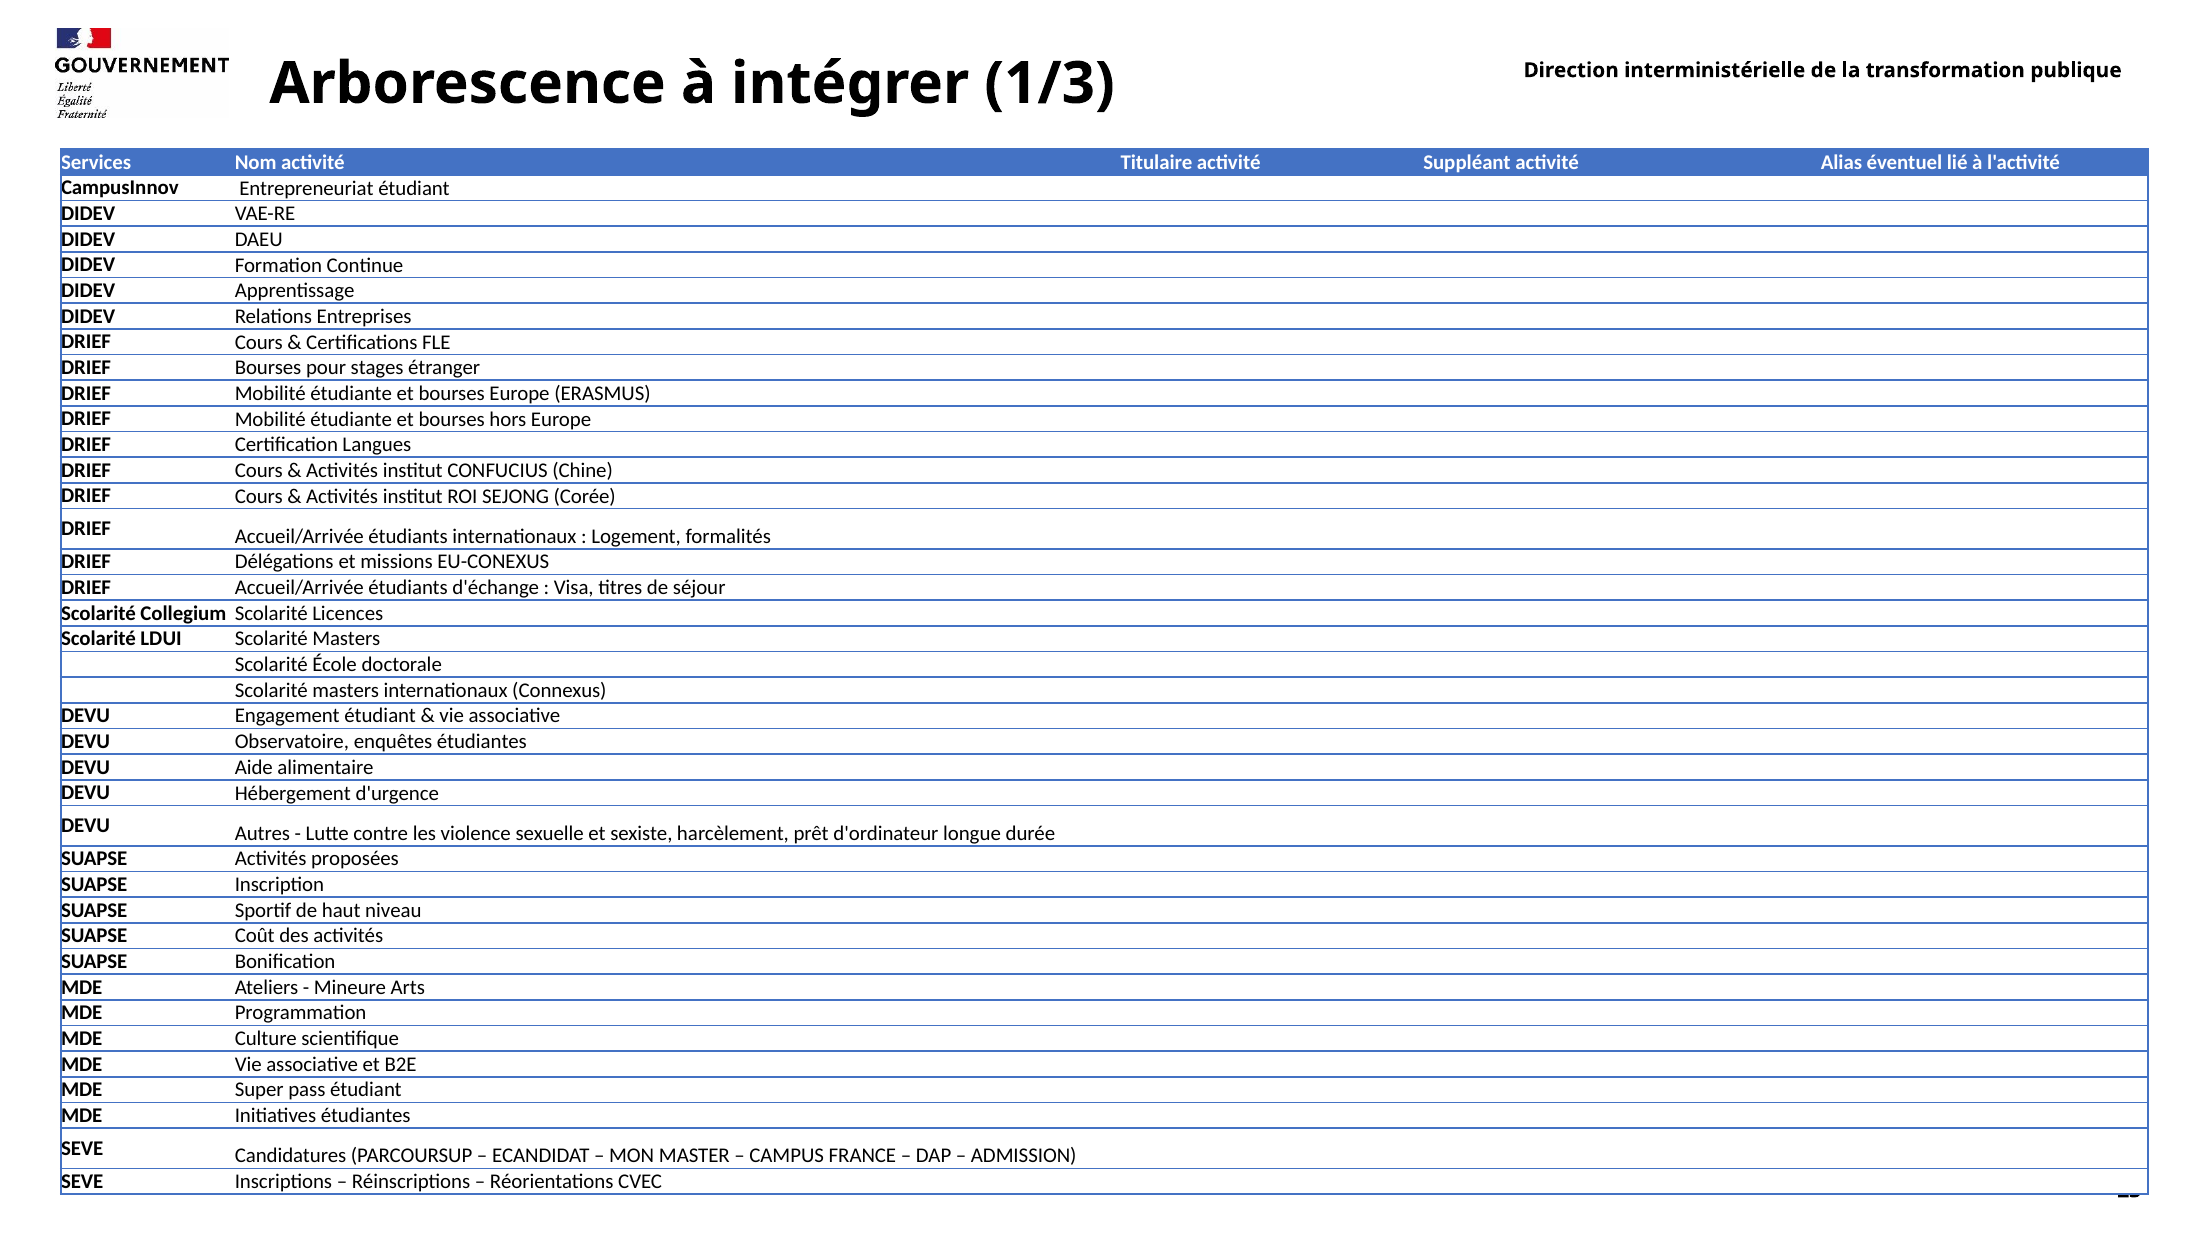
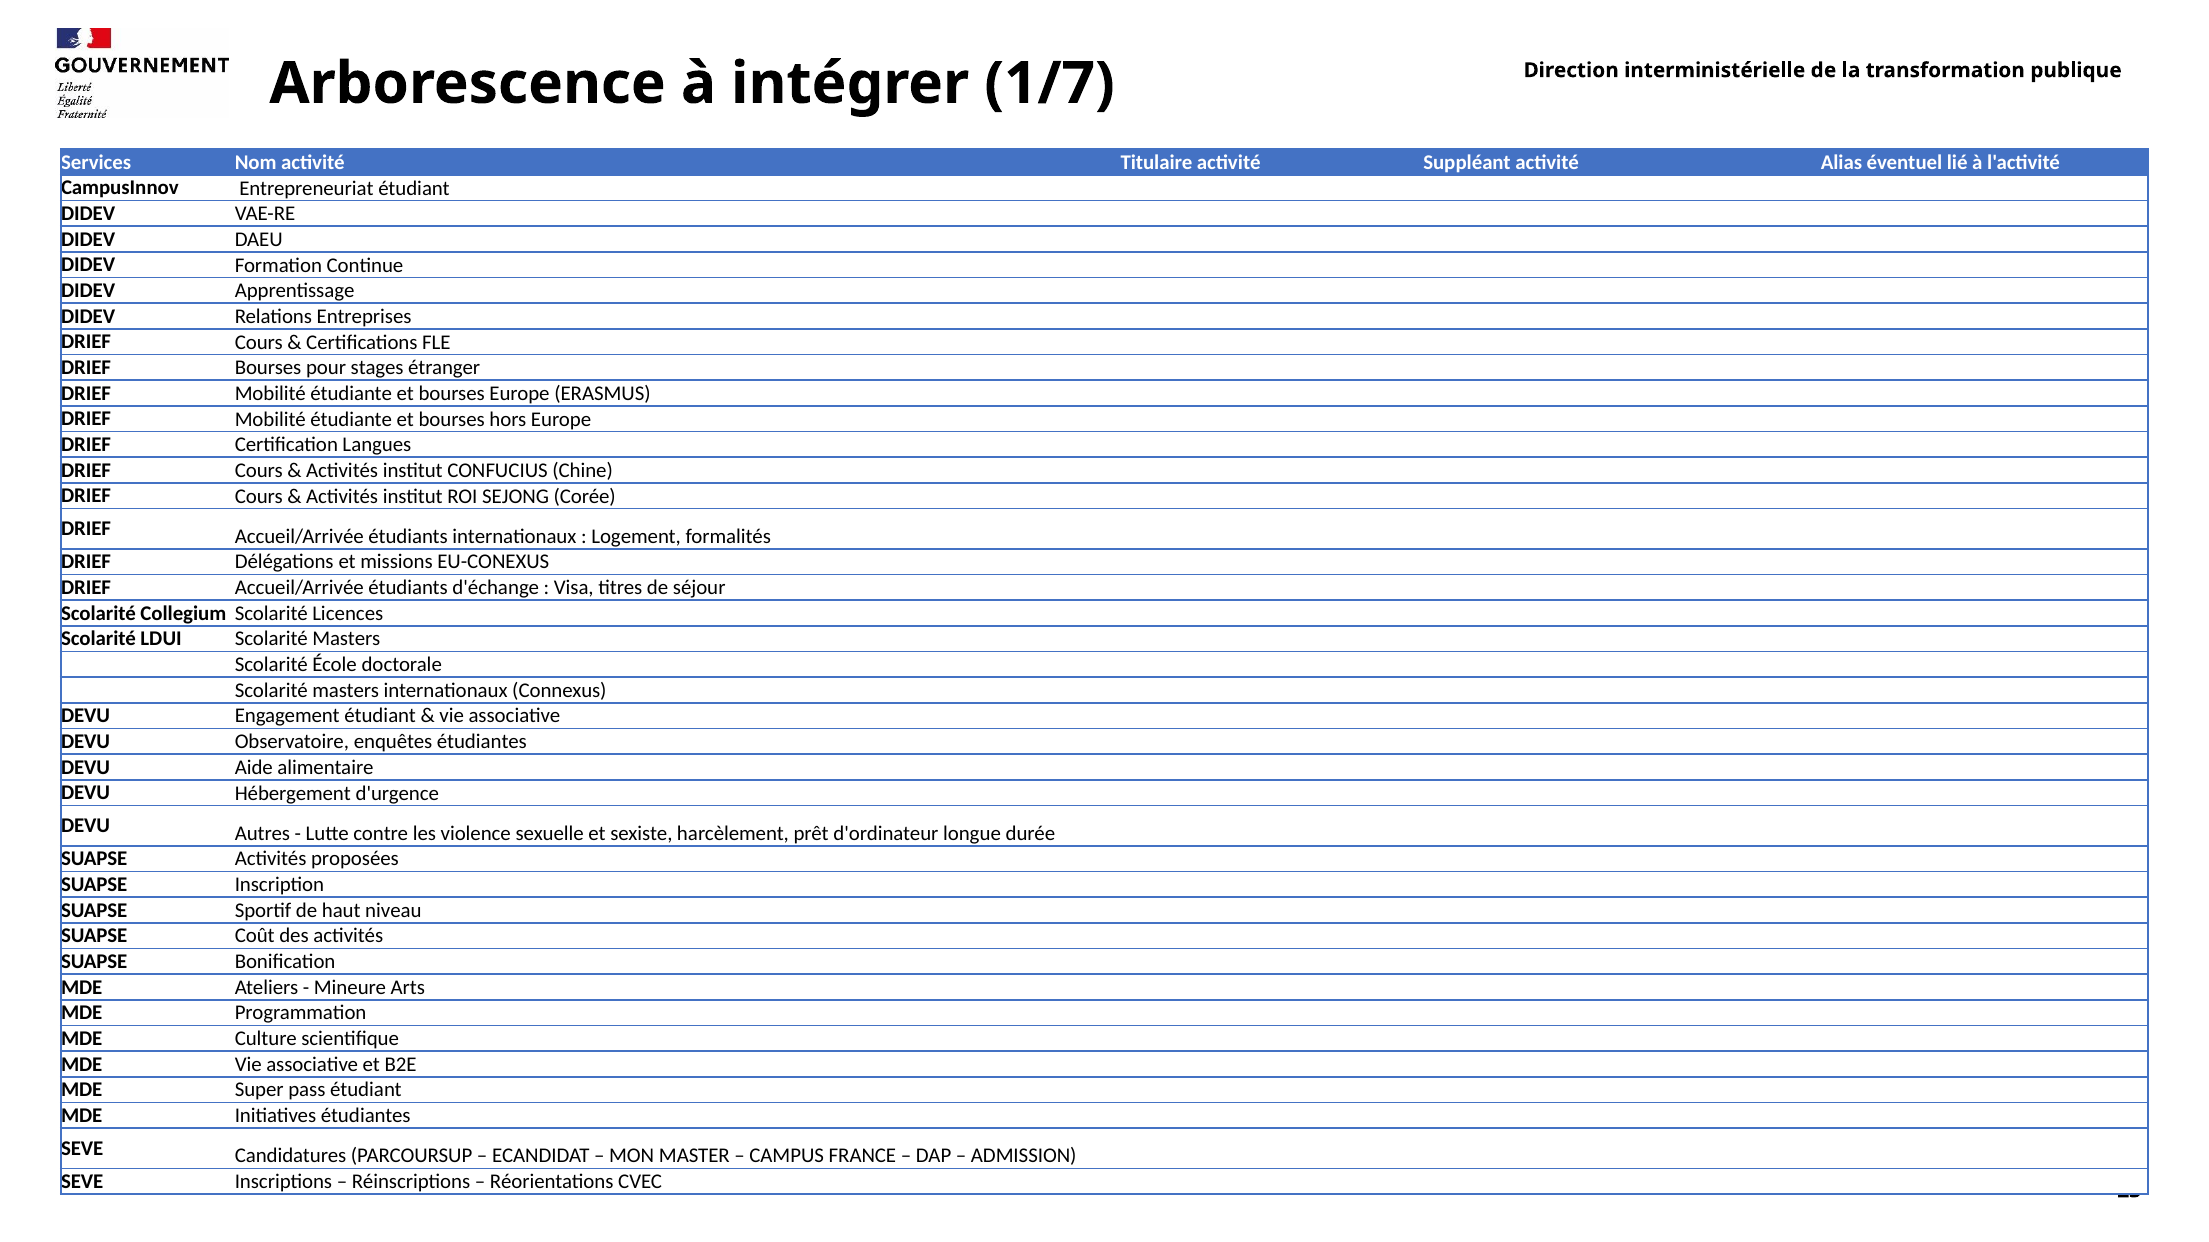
1/3: 1/3 -> 1/7
